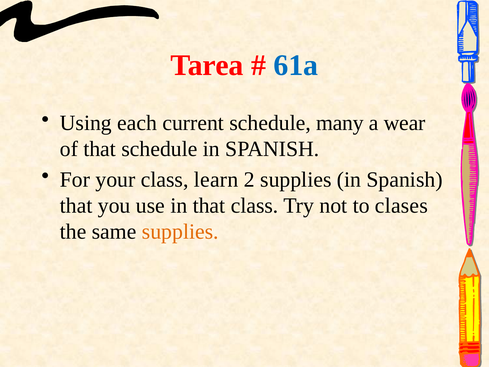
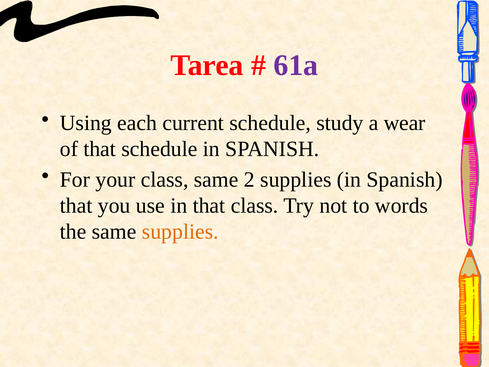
61a colour: blue -> purple
many: many -> study
class learn: learn -> same
clases: clases -> words
